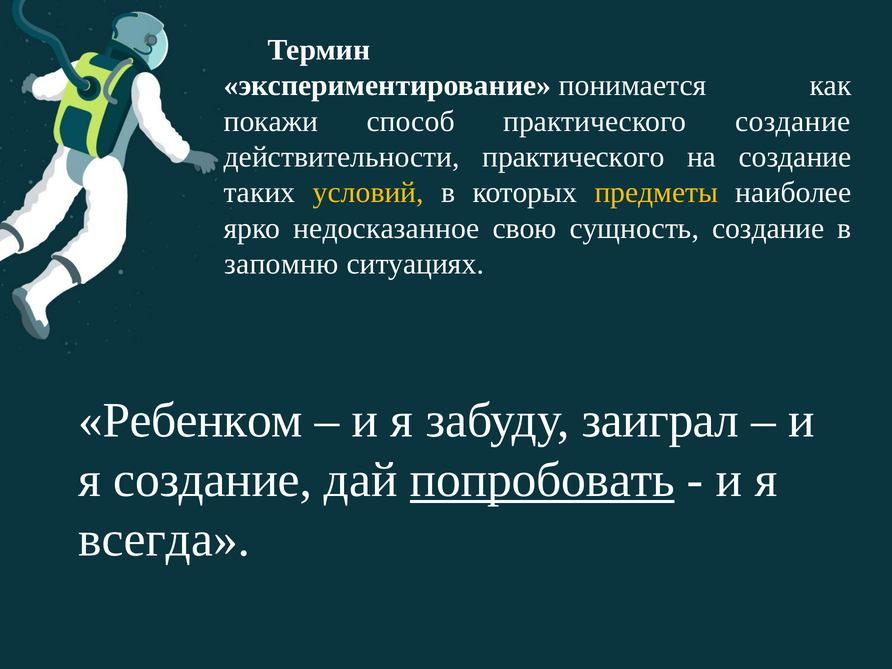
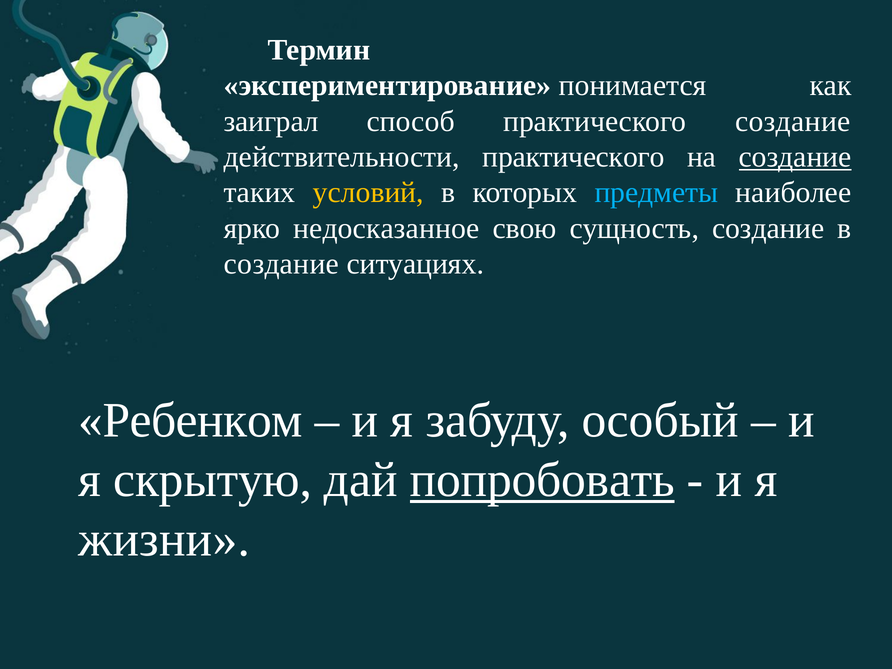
покажи: покажи -> заиграл
создание at (795, 157) underline: none -> present
предметы colour: yellow -> light blue
запомню at (281, 264): запомню -> создание
заиграл: заиграл -> особый
я создание: создание -> скрытую
всегда: всегда -> жизни
